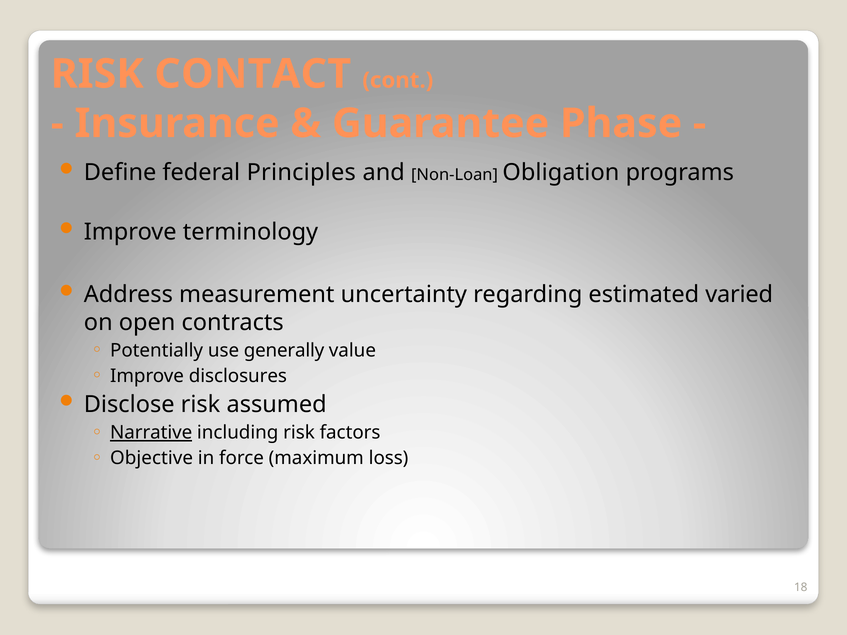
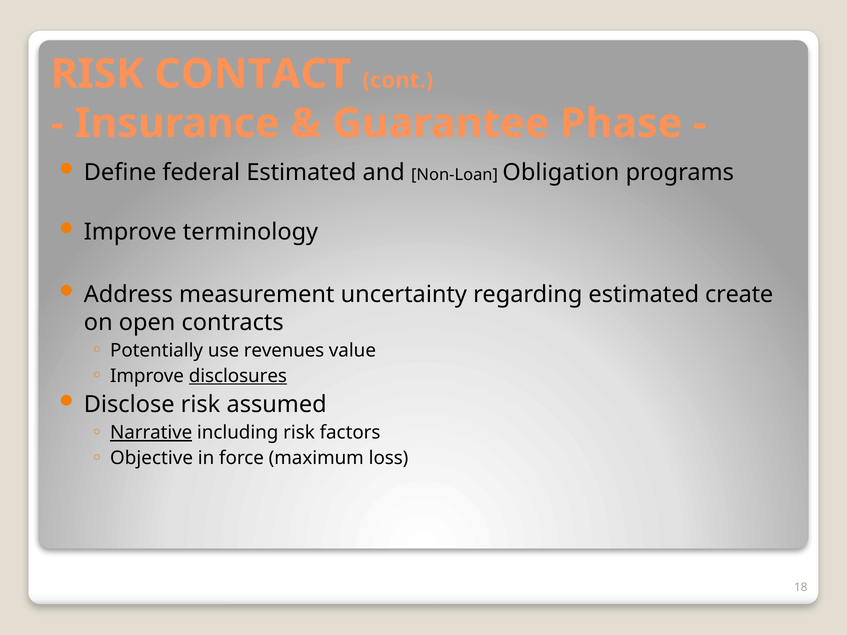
federal Principles: Principles -> Estimated
varied: varied -> create
generally: generally -> revenues
disclosures underline: none -> present
